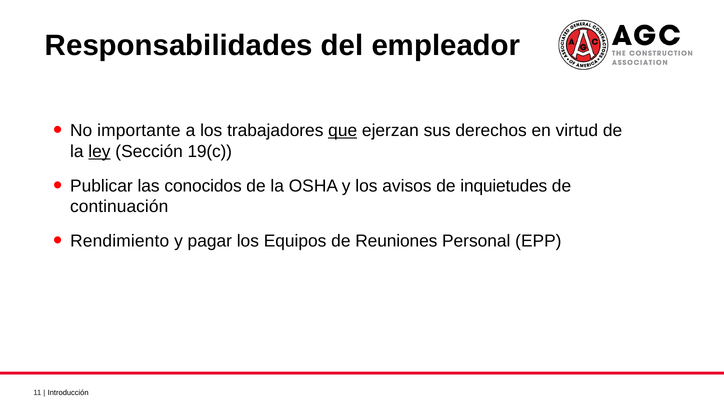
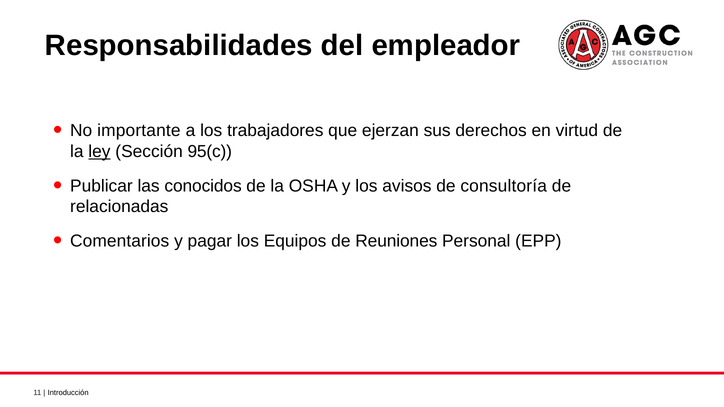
que underline: present -> none
19(c: 19(c -> 95(c
inquietudes: inquietudes -> consultoría
continuación: continuación -> relacionadas
Rendimiento: Rendimiento -> Comentarios
